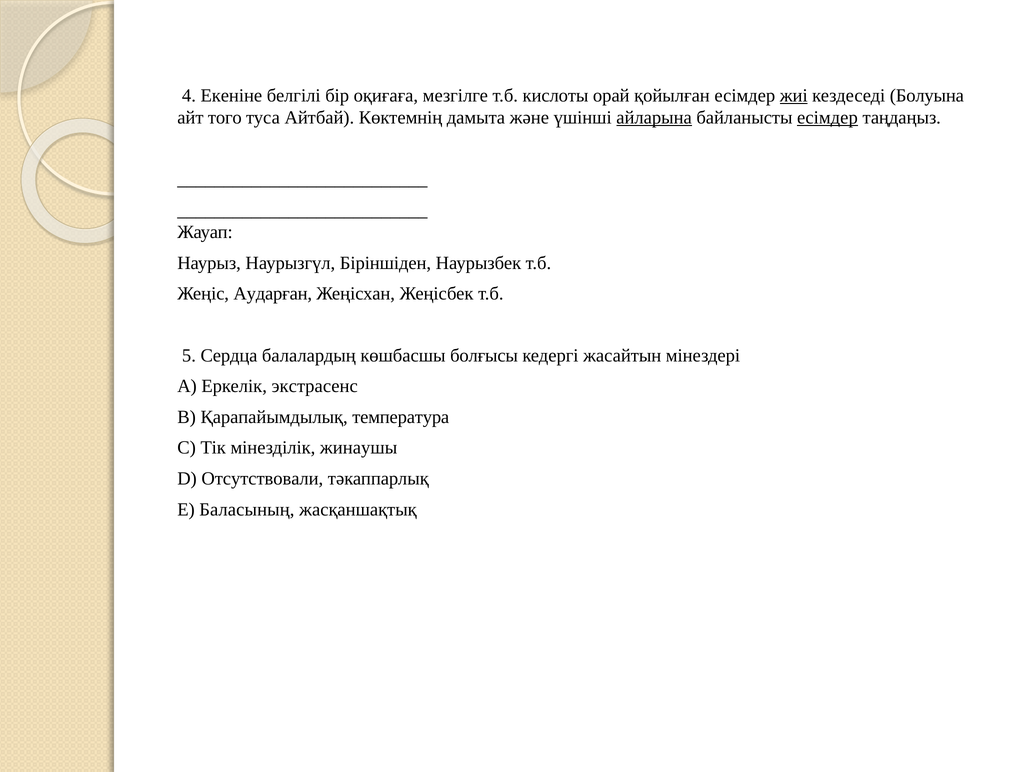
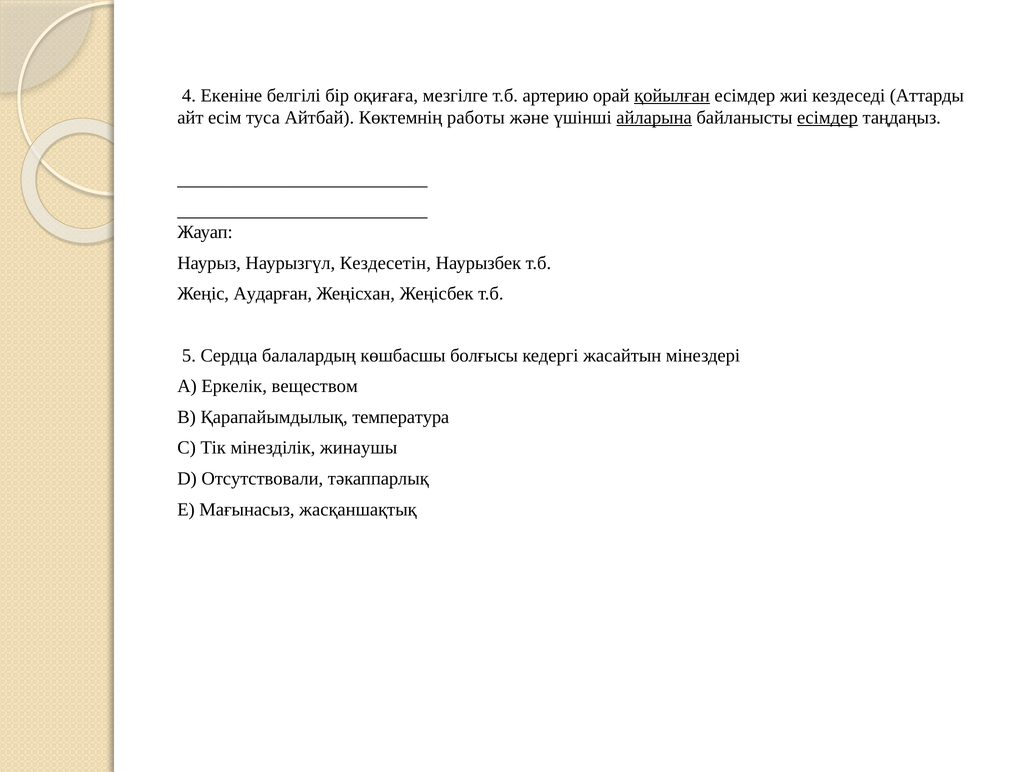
кислоты: кислоты -> артерию
қойылған underline: none -> present
жиі underline: present -> none
Болуына: Болуына -> Аттарды
того: того -> есім
дамыта: дамыта -> работы
Біріншіден: Біріншіден -> Кездесетін
экстрасенс: экстрасенс -> веществом
Баласының: Баласының -> Мағынасыз
